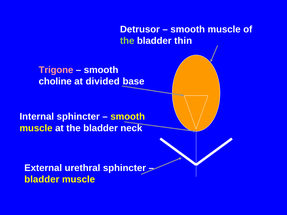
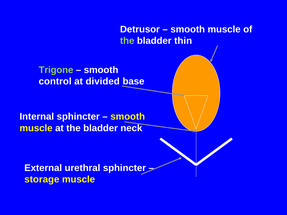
Trigone colour: pink -> light green
choline: choline -> control
bladder at (42, 180): bladder -> storage
